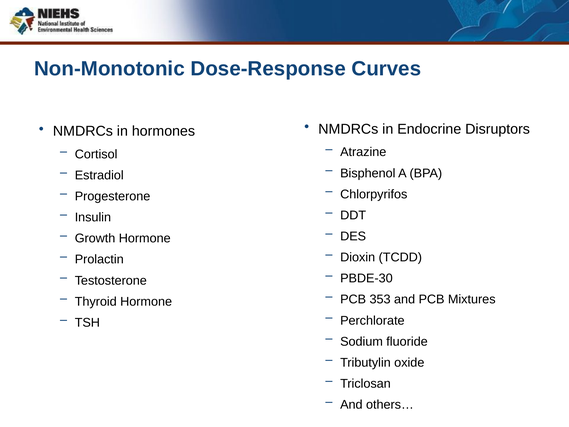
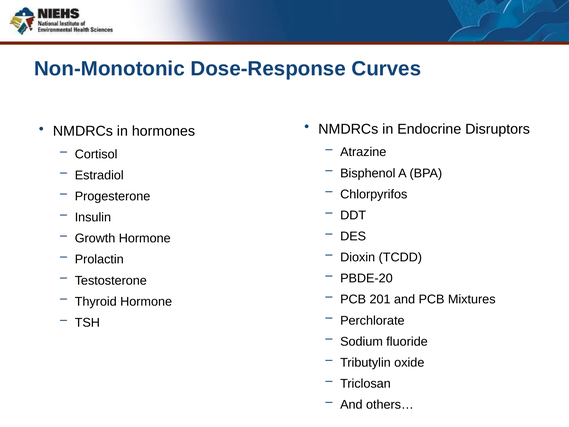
PBDE-30: PBDE-30 -> PBDE-20
353: 353 -> 201
